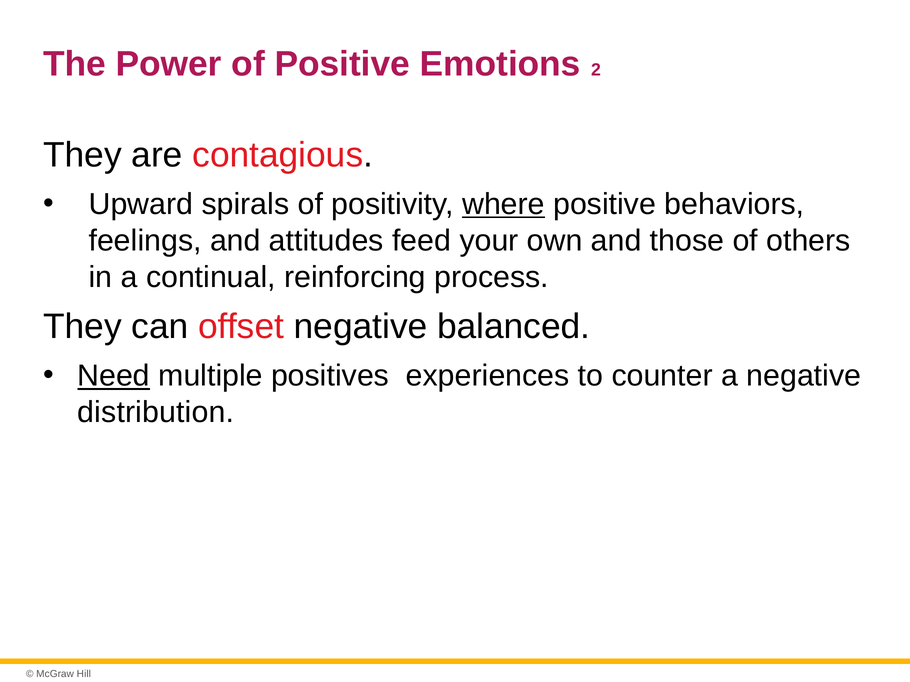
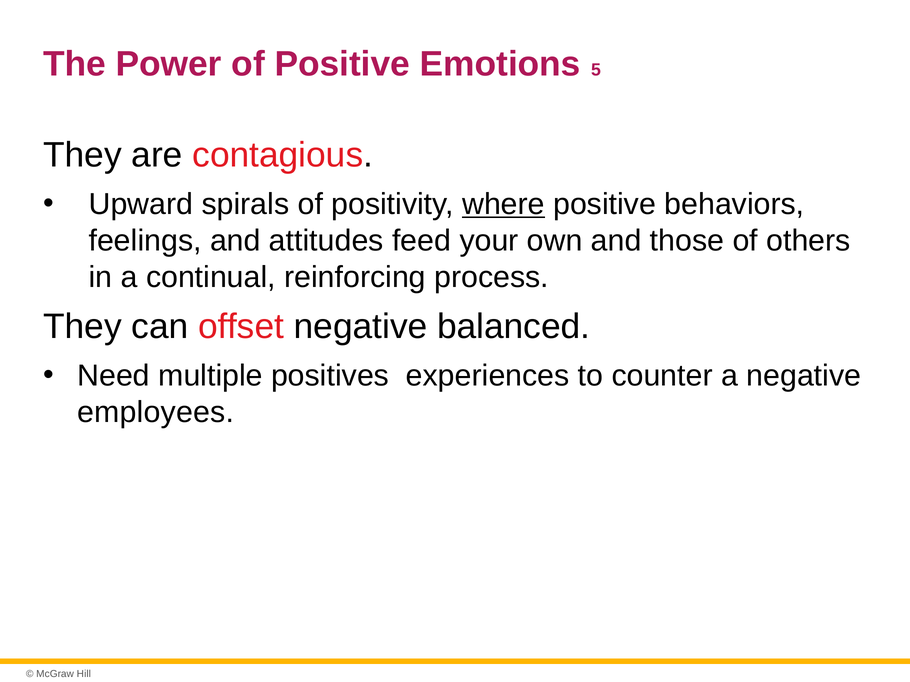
2: 2 -> 5
Need underline: present -> none
distribution: distribution -> employees
